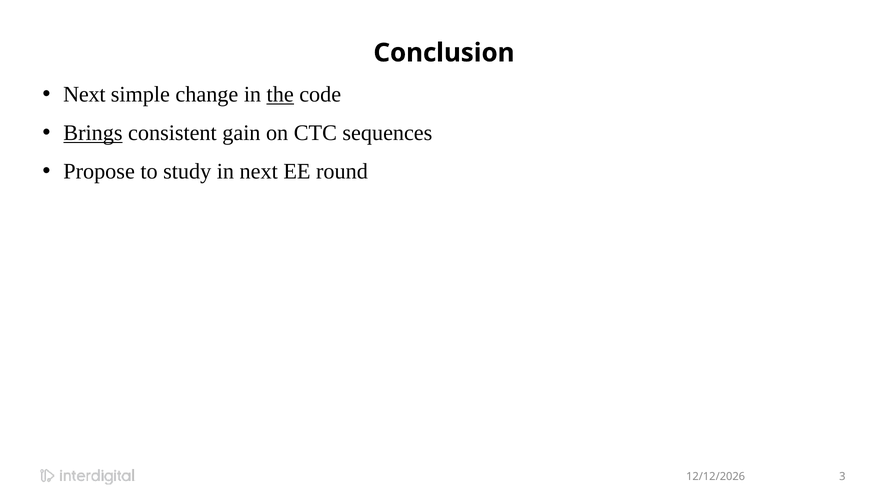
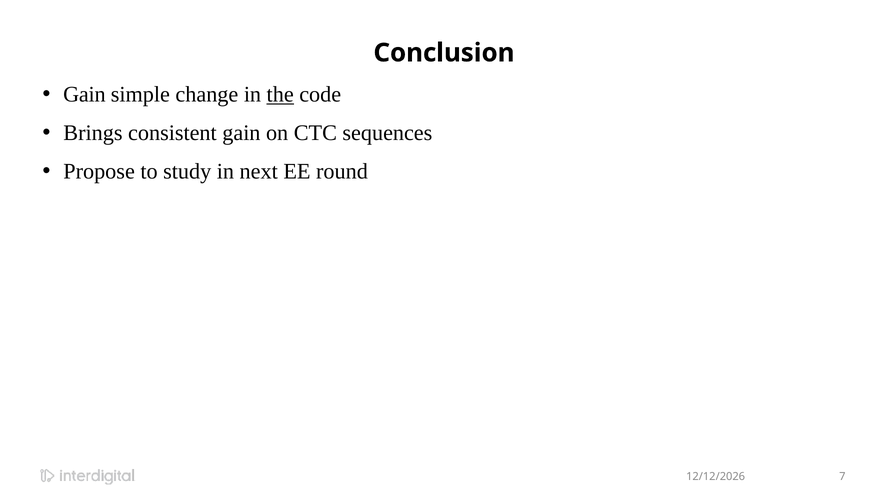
Next at (84, 94): Next -> Gain
Brings underline: present -> none
3: 3 -> 7
